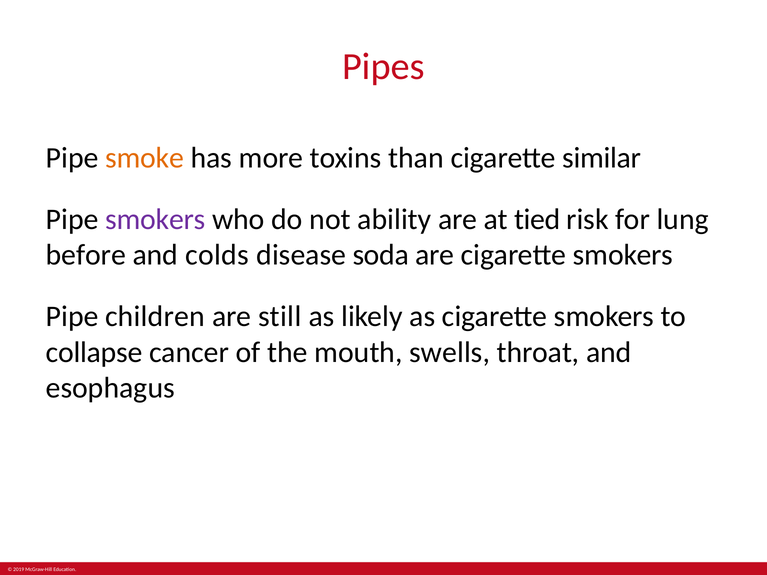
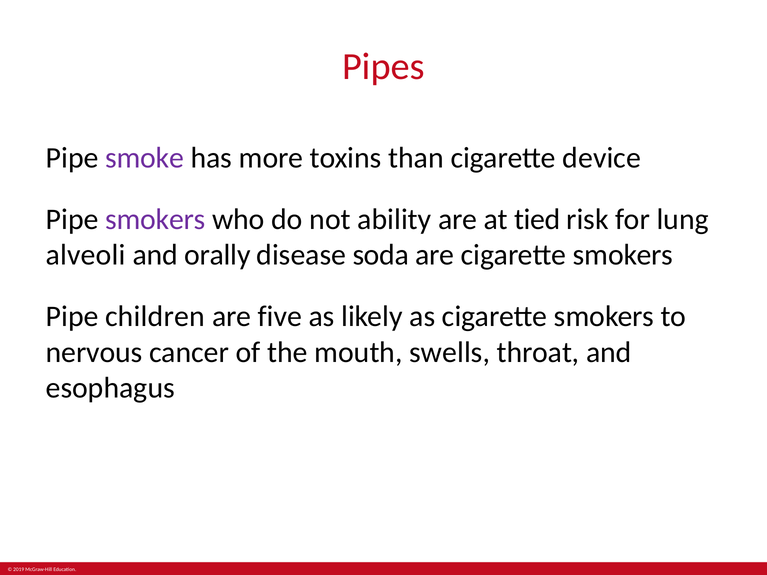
smoke colour: orange -> purple
similar: similar -> device
before: before -> alveoli
colds: colds -> orally
still: still -> five
collapse: collapse -> nervous
